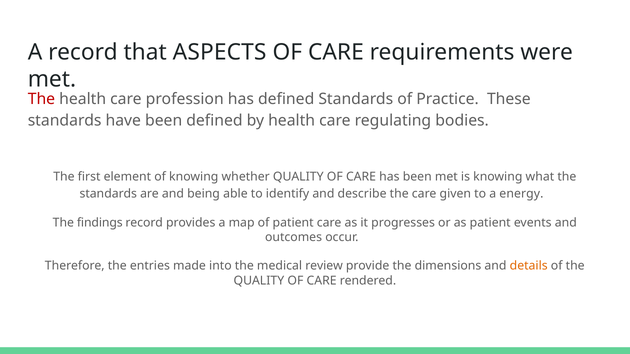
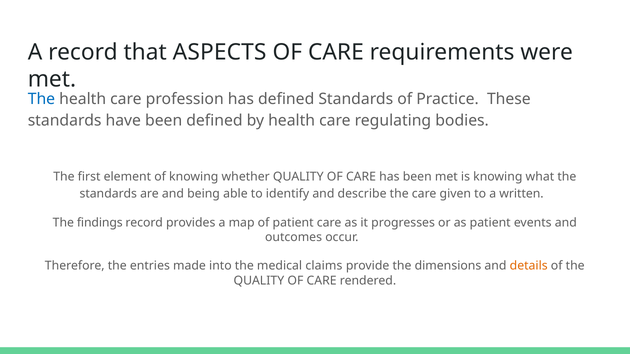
The at (41, 99) colour: red -> blue
energy: energy -> written
review: review -> claims
